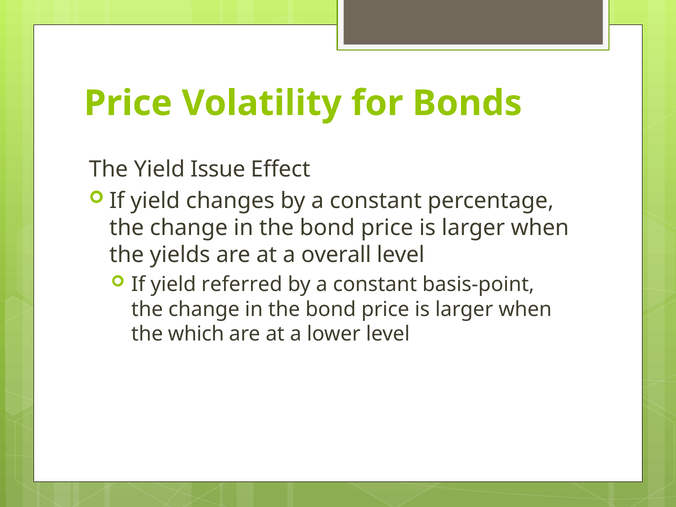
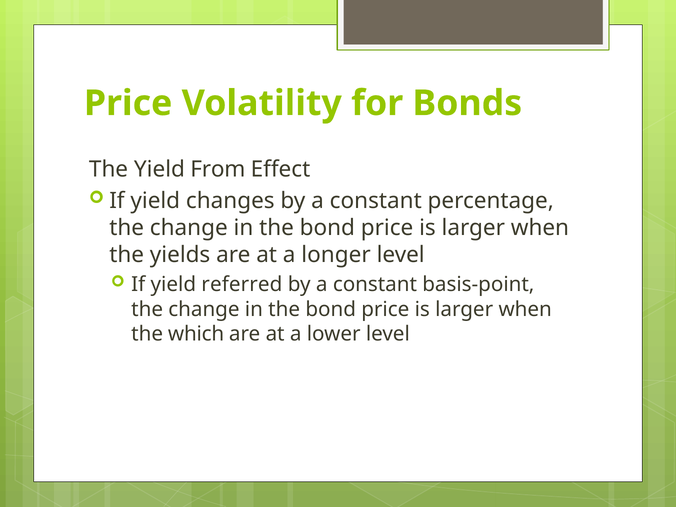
Issue: Issue -> From
overall: overall -> longer
